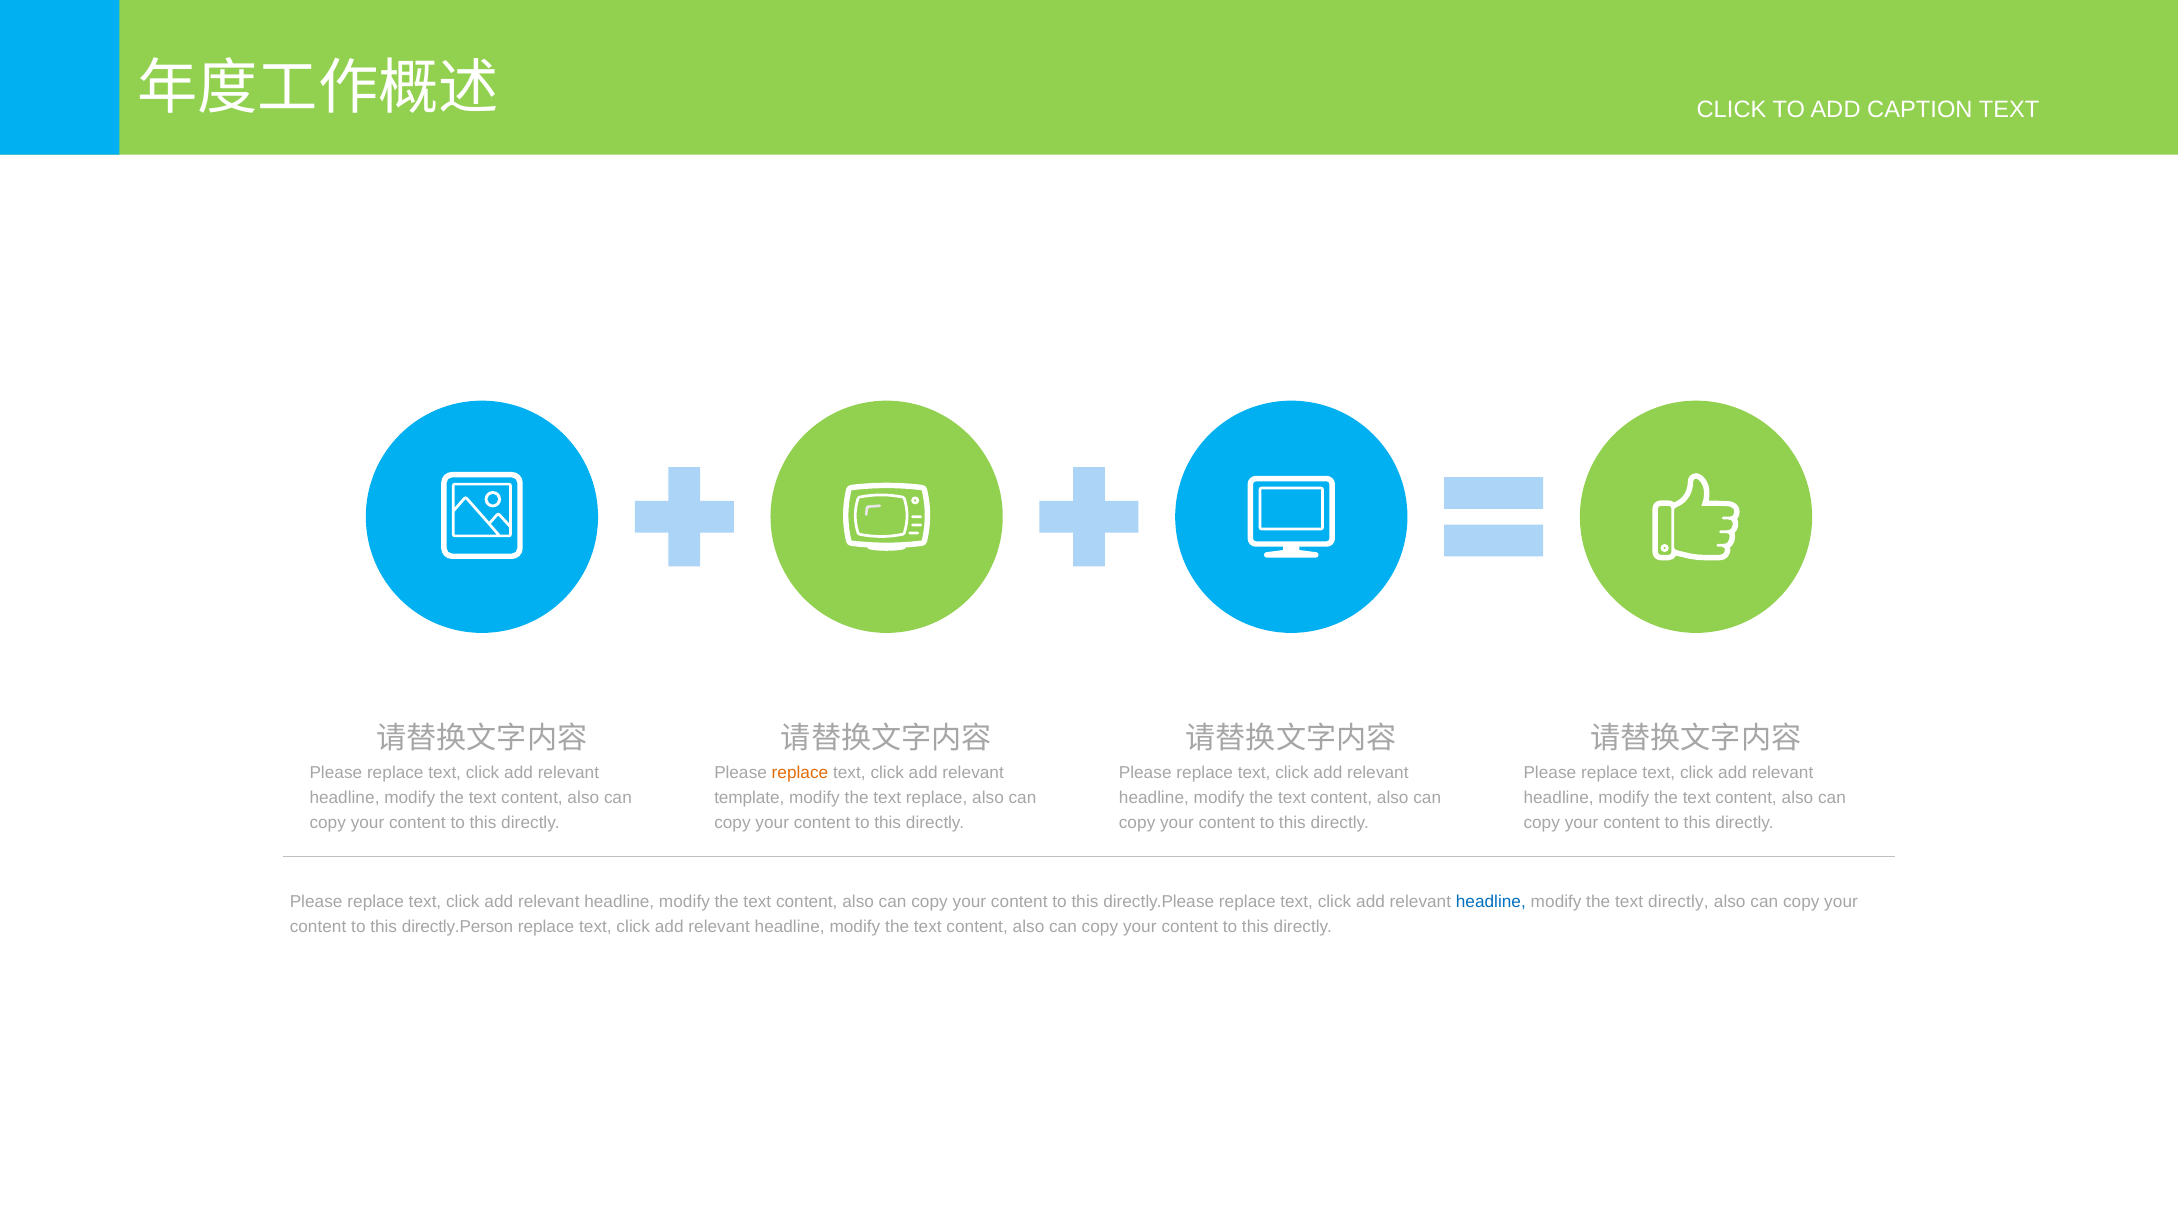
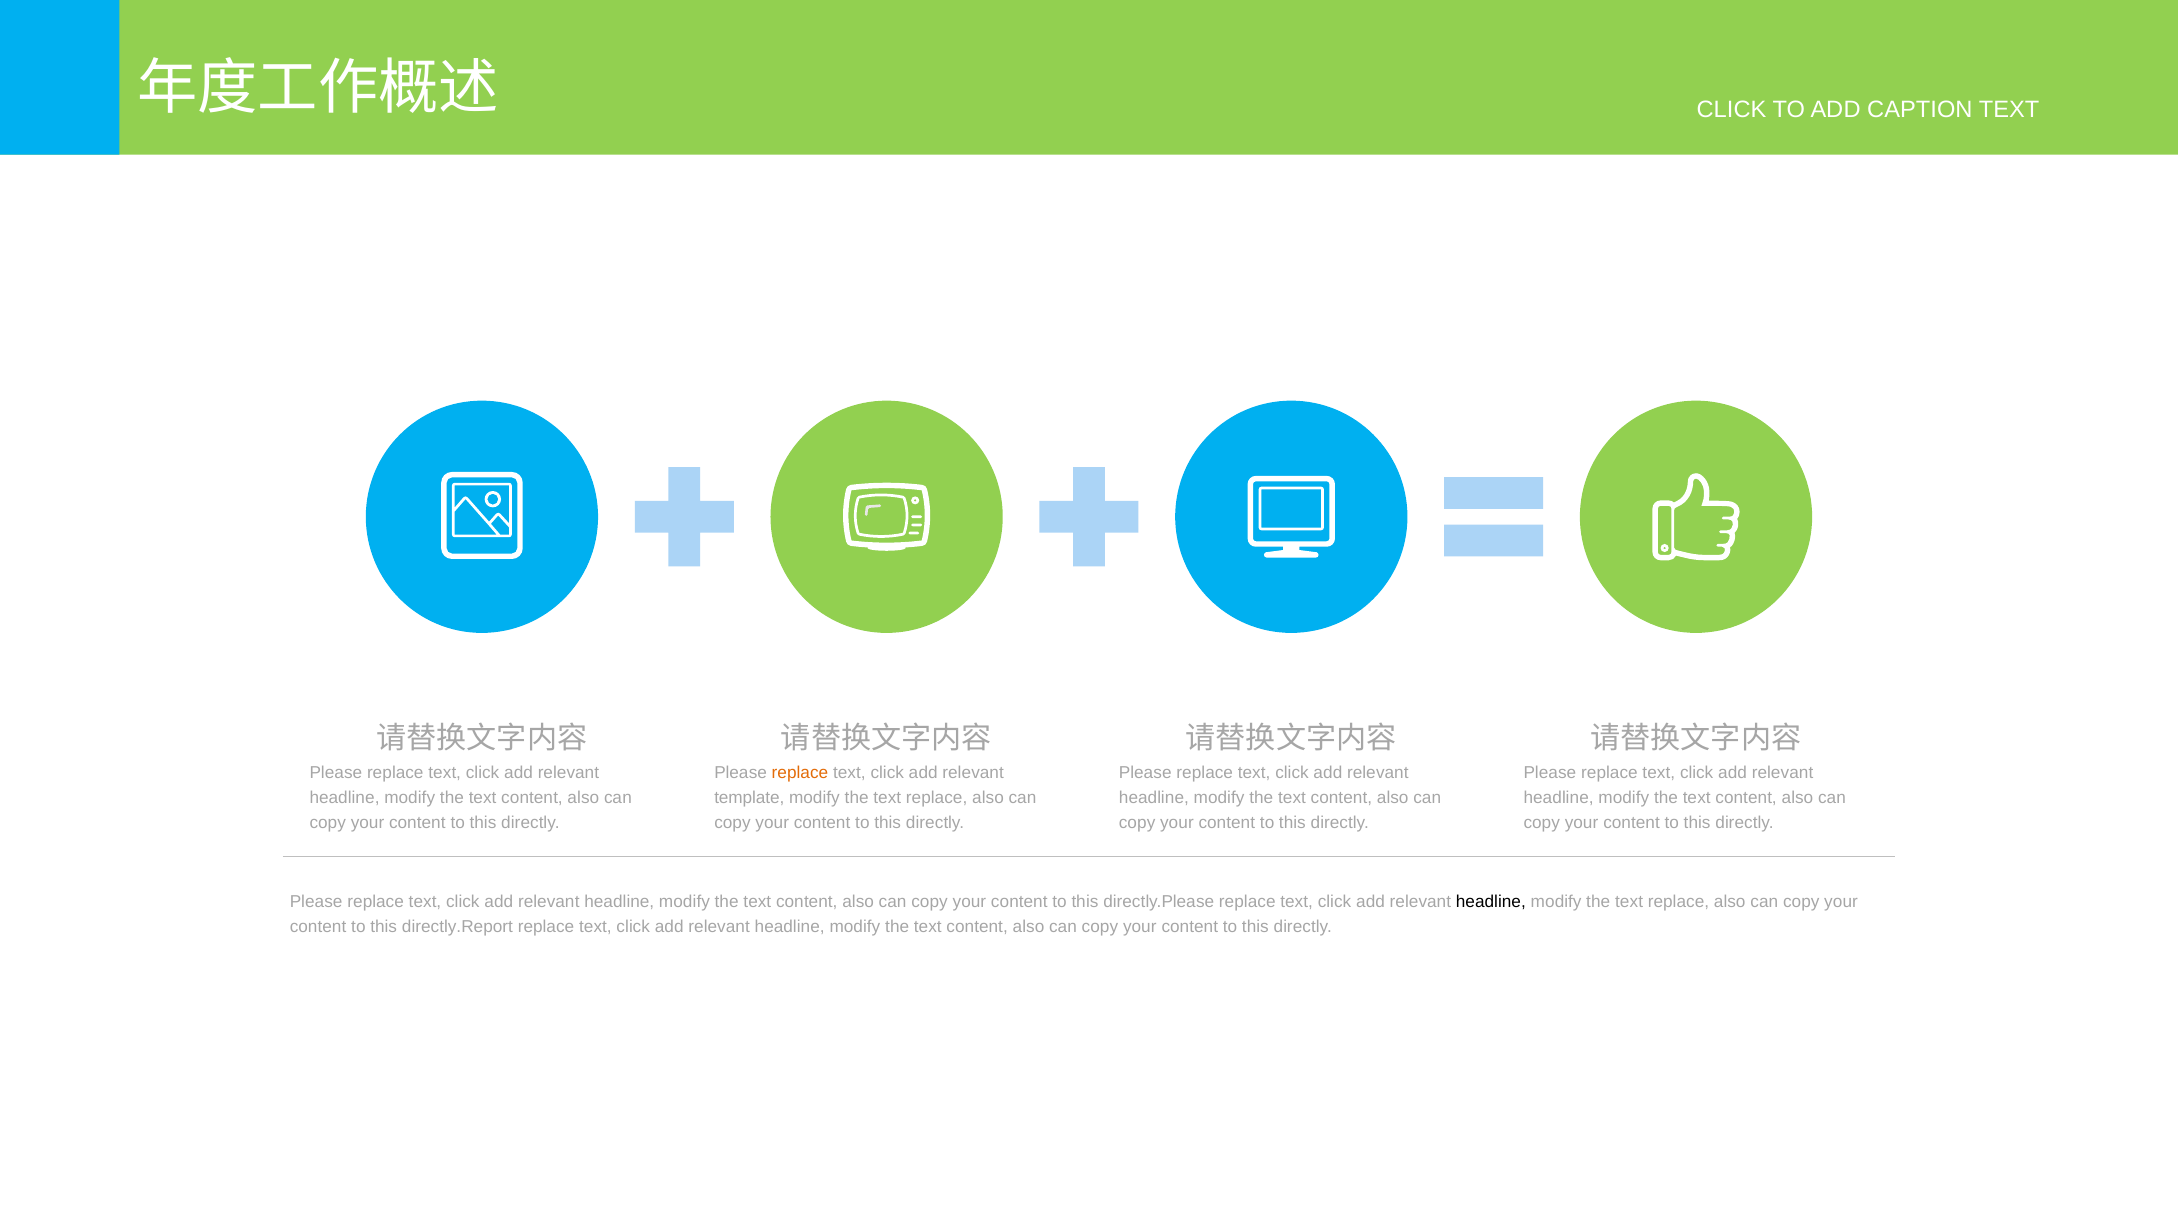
headline at (1491, 902) colour: blue -> black
directly at (1678, 902): directly -> replace
directly.Person: directly.Person -> directly.Report
